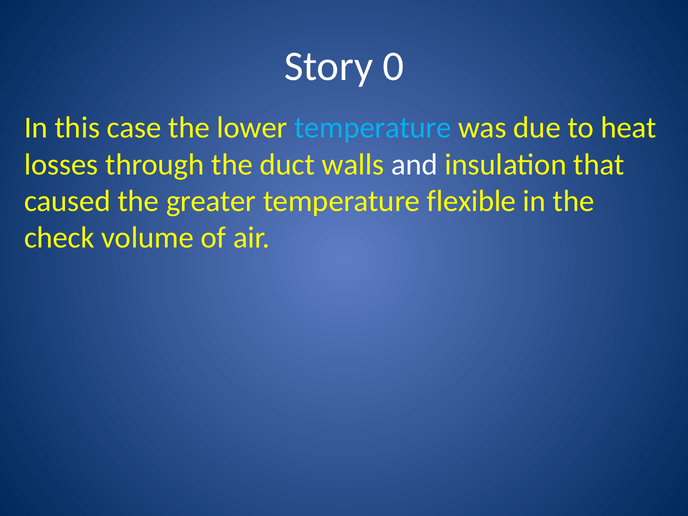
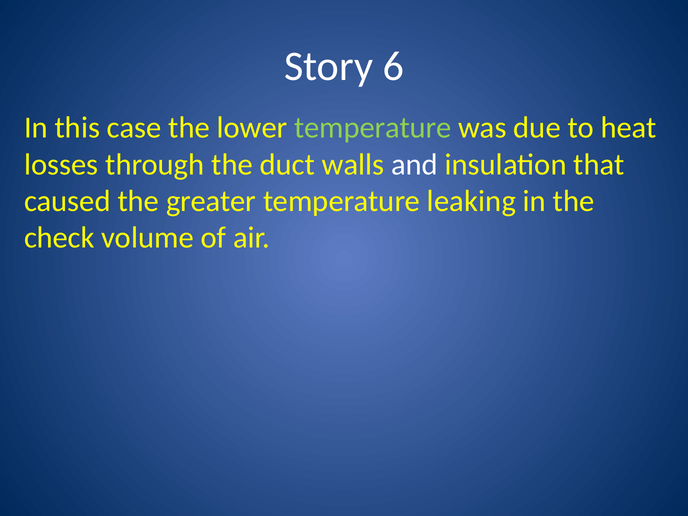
0: 0 -> 6
temperature at (373, 128) colour: light blue -> light green
flexible: flexible -> leaking
